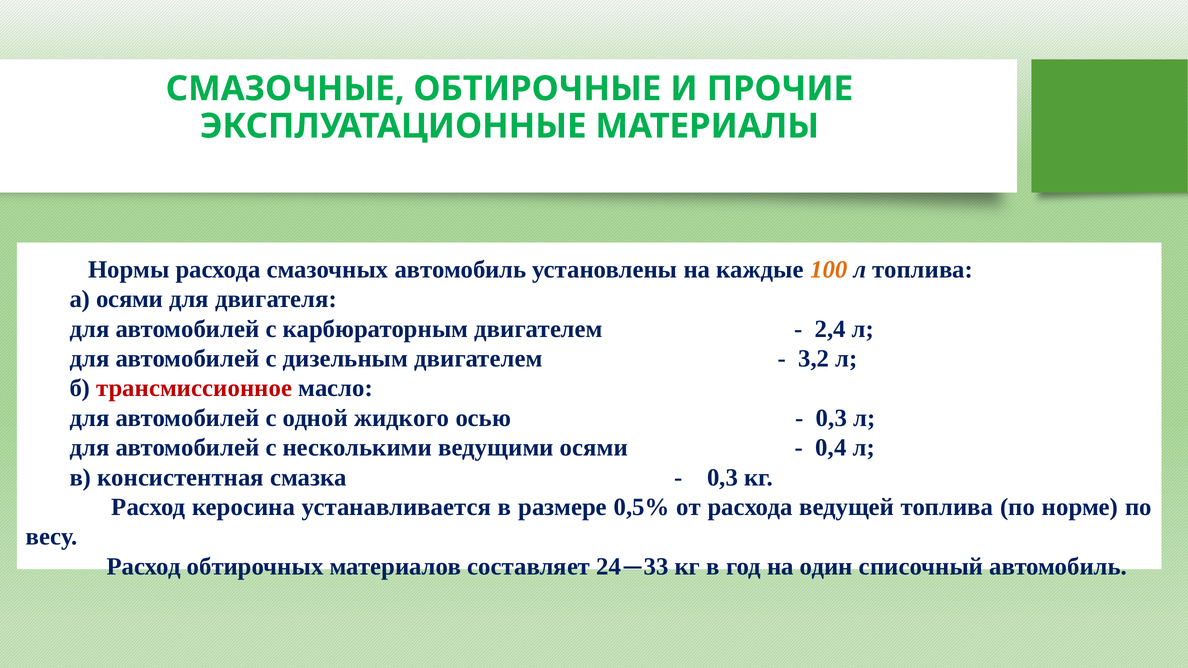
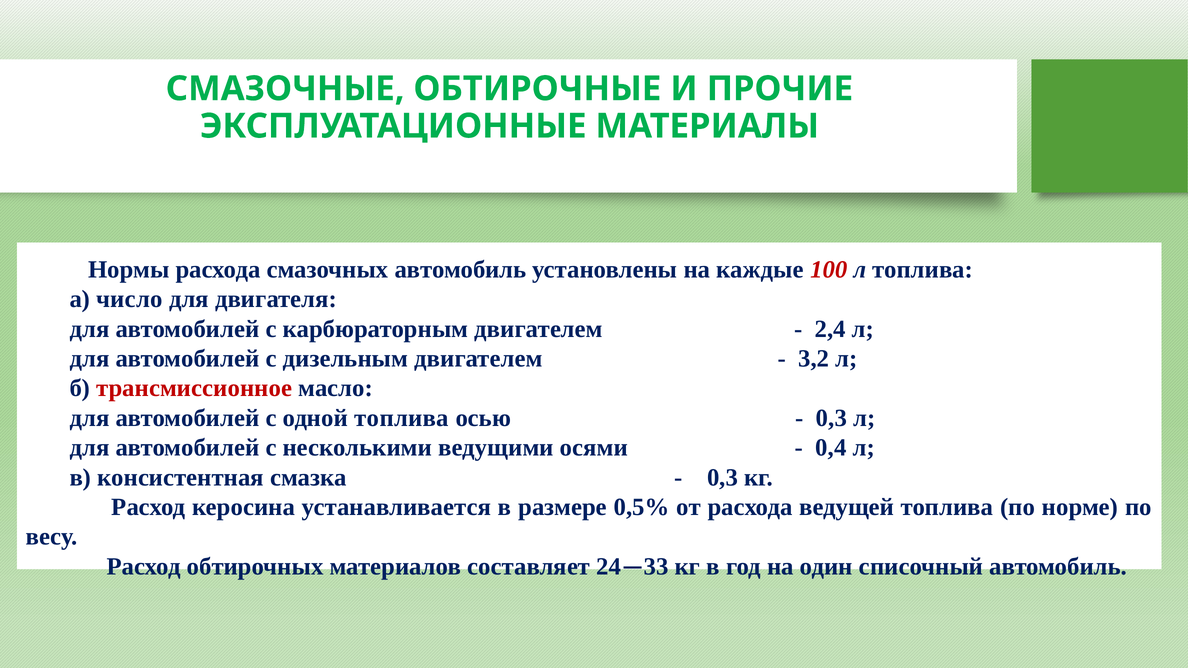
100 colour: orange -> red
а осями: осями -> число
одной жидкого: жидкого -> топлива
